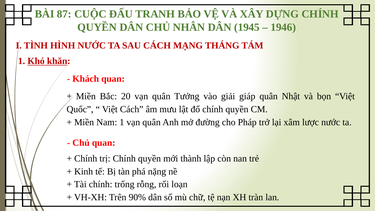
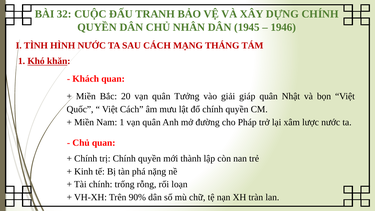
87: 87 -> 32
